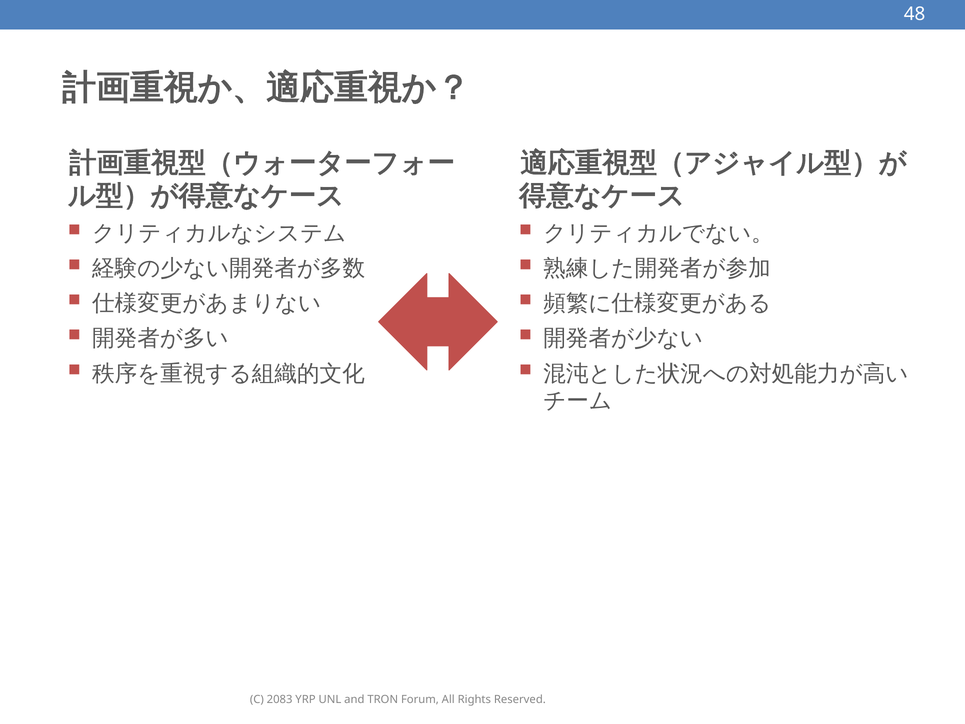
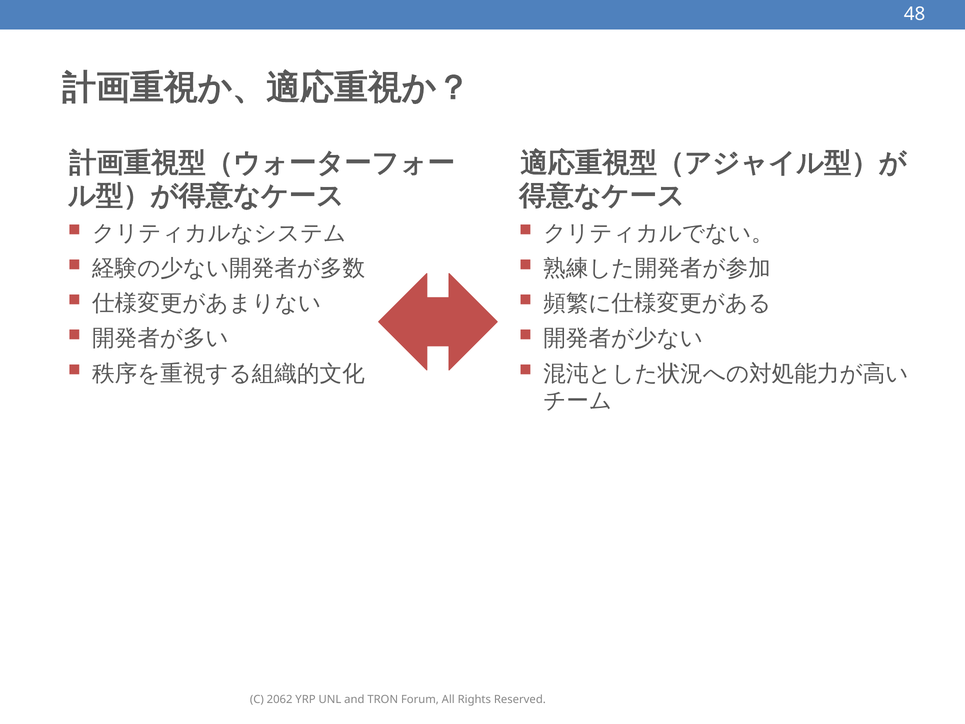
2083: 2083 -> 2062
